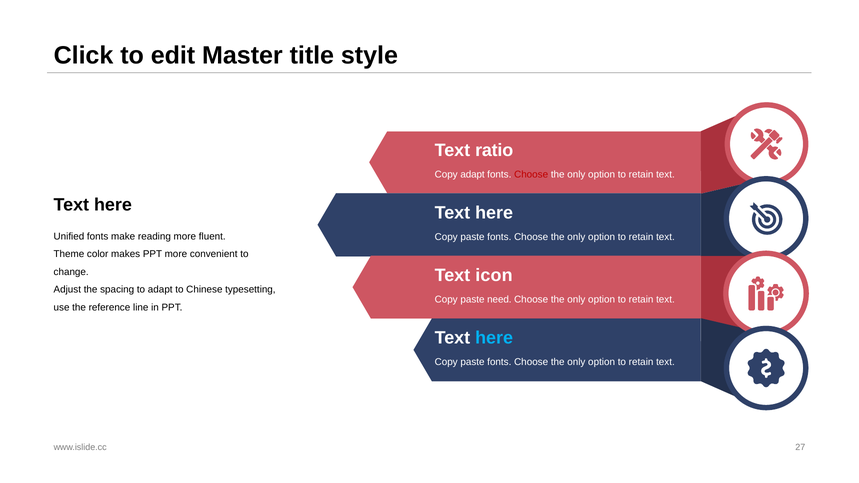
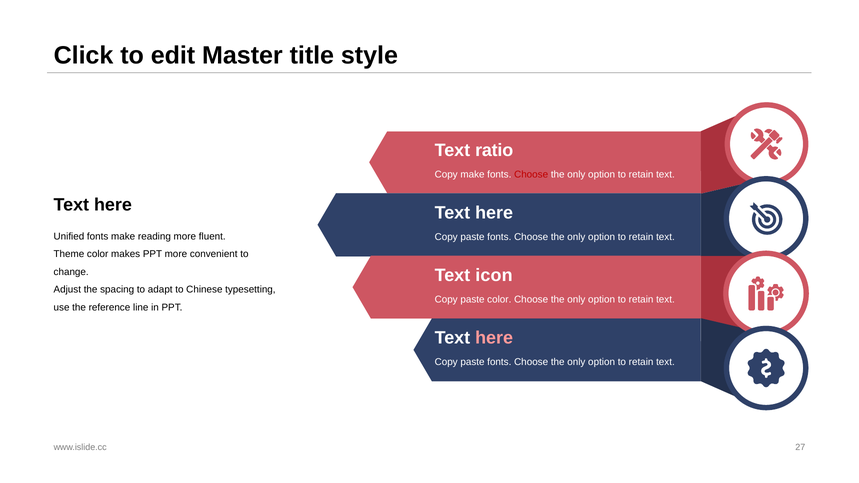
Copy adapt: adapt -> make
paste need: need -> color
here at (494, 338) colour: light blue -> pink
